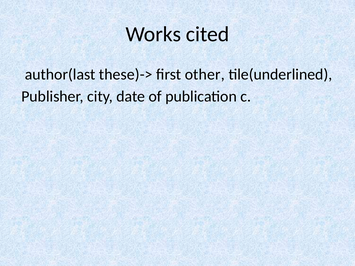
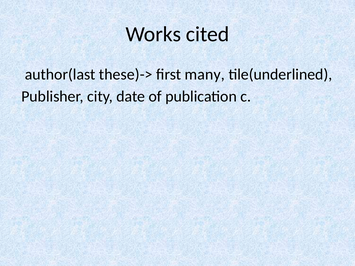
other: other -> many
